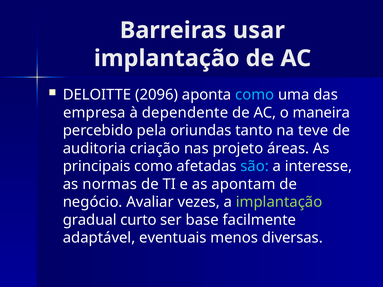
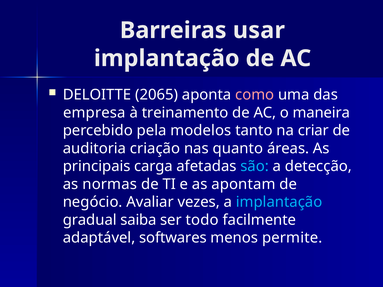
2096: 2096 -> 2065
como at (255, 95) colour: light blue -> pink
dependente: dependente -> treinamento
oriundas: oriundas -> modelos
teve: teve -> criar
projeto: projeto -> quanto
principais como: como -> carga
interesse: interesse -> detecção
implantação at (279, 202) colour: light green -> light blue
curto: curto -> saiba
base: base -> todo
eventuais: eventuais -> softwares
diversas: diversas -> permite
